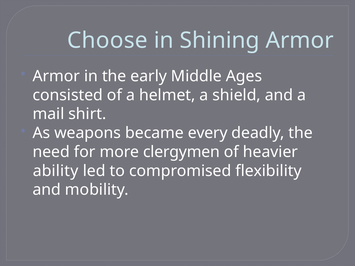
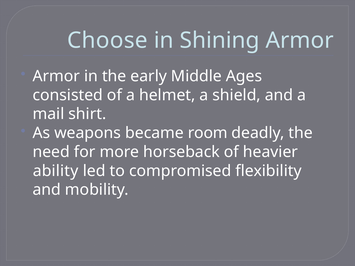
every: every -> room
clergymen: clergymen -> horseback
